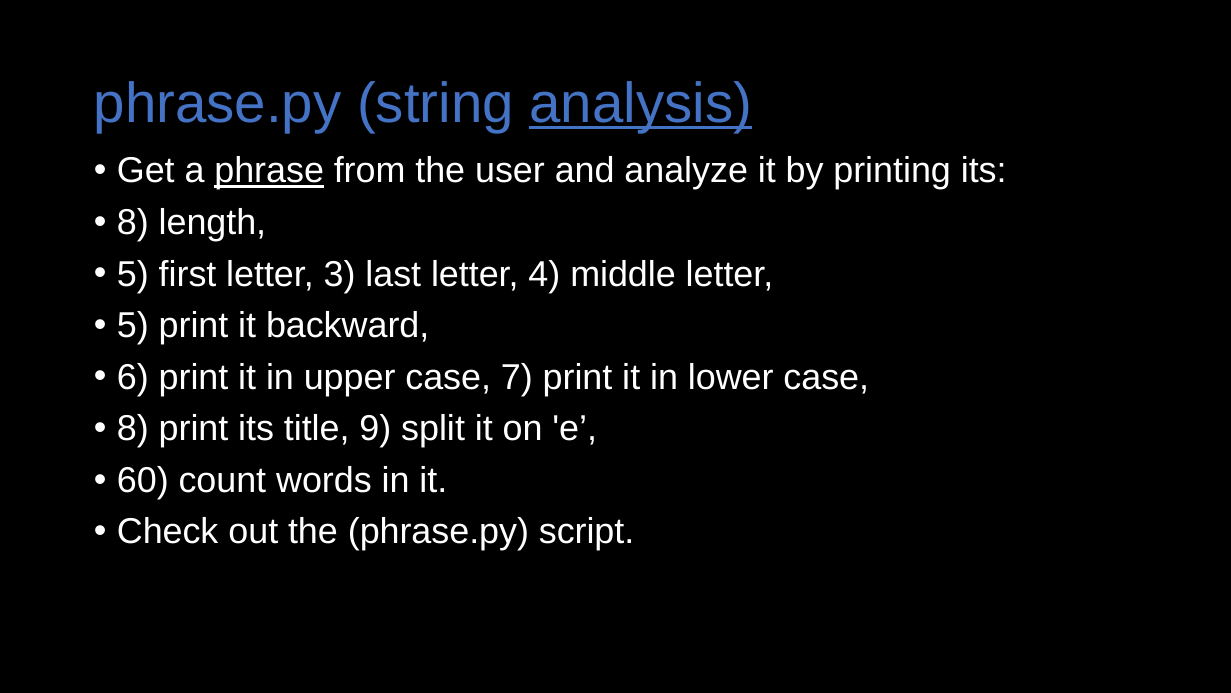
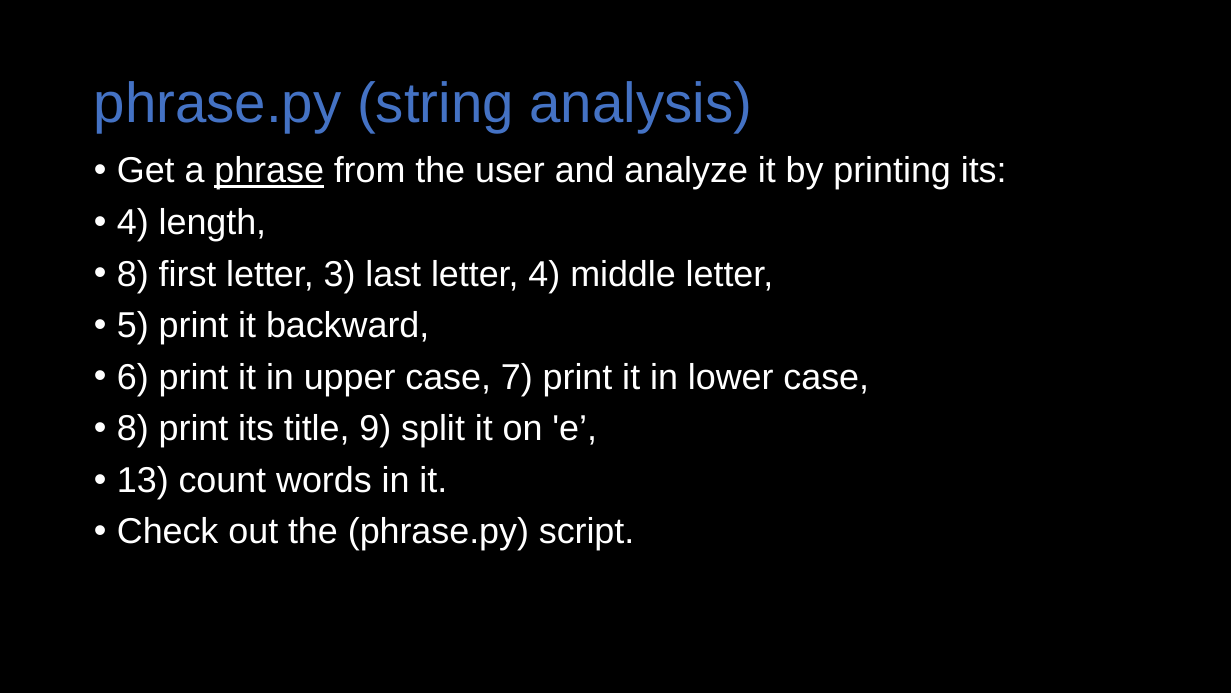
analysis underline: present -> none
8 at (133, 222): 8 -> 4
5 at (133, 274): 5 -> 8
60: 60 -> 13
